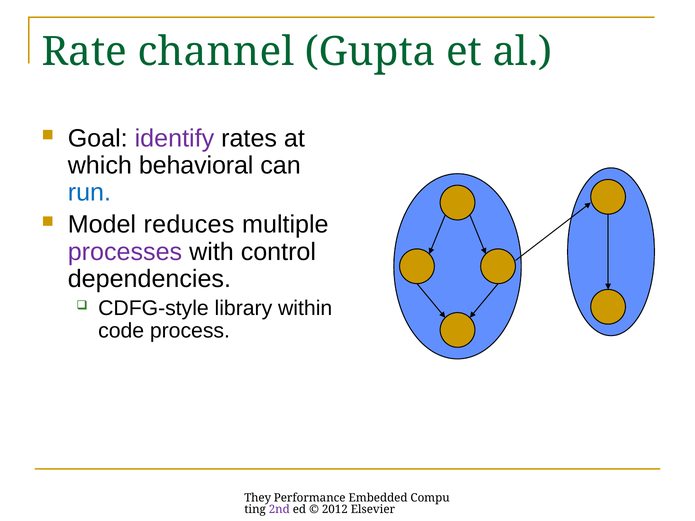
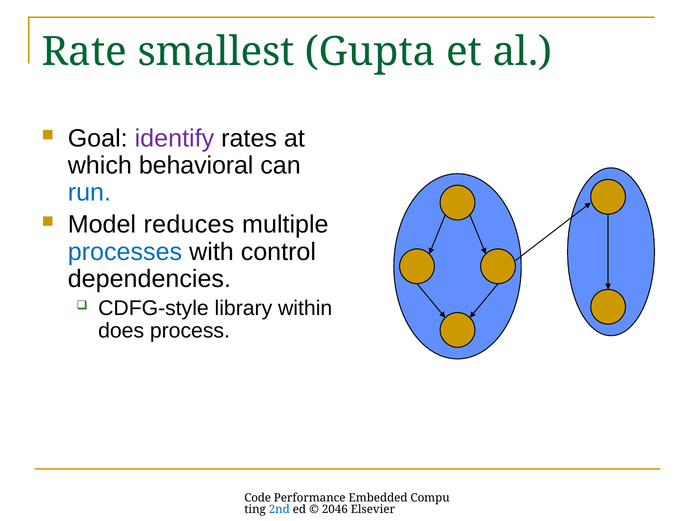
channel: channel -> smallest
processes colour: purple -> blue
code: code -> does
They: They -> Code
2nd colour: purple -> blue
2012: 2012 -> 2046
